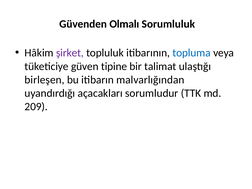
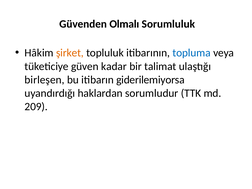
şirket colour: purple -> orange
tipine: tipine -> kadar
malvarlığından: malvarlığından -> giderilemiyorsa
açacakları: açacakları -> haklardan
